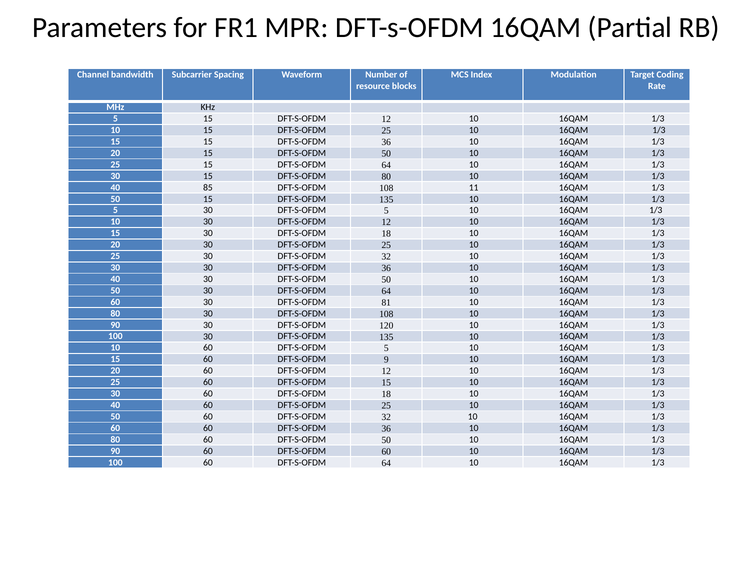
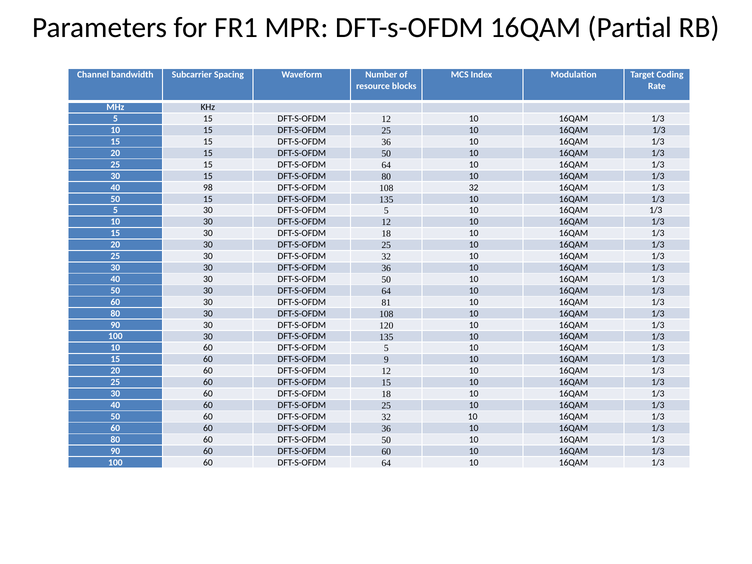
85: 85 -> 98
108 11: 11 -> 32
